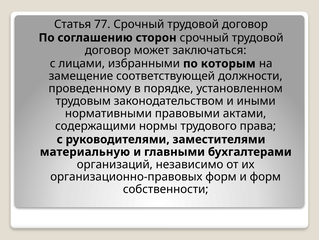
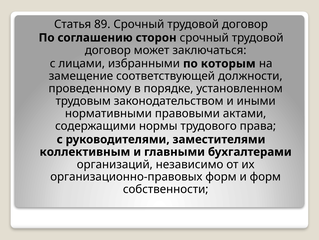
77: 77 -> 89
материальную: материальную -> коллективным
